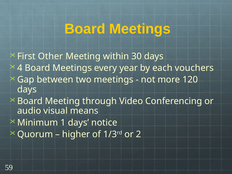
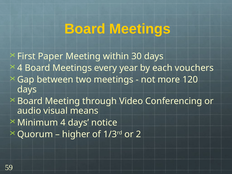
Other: Other -> Paper
Minimum 1: 1 -> 4
